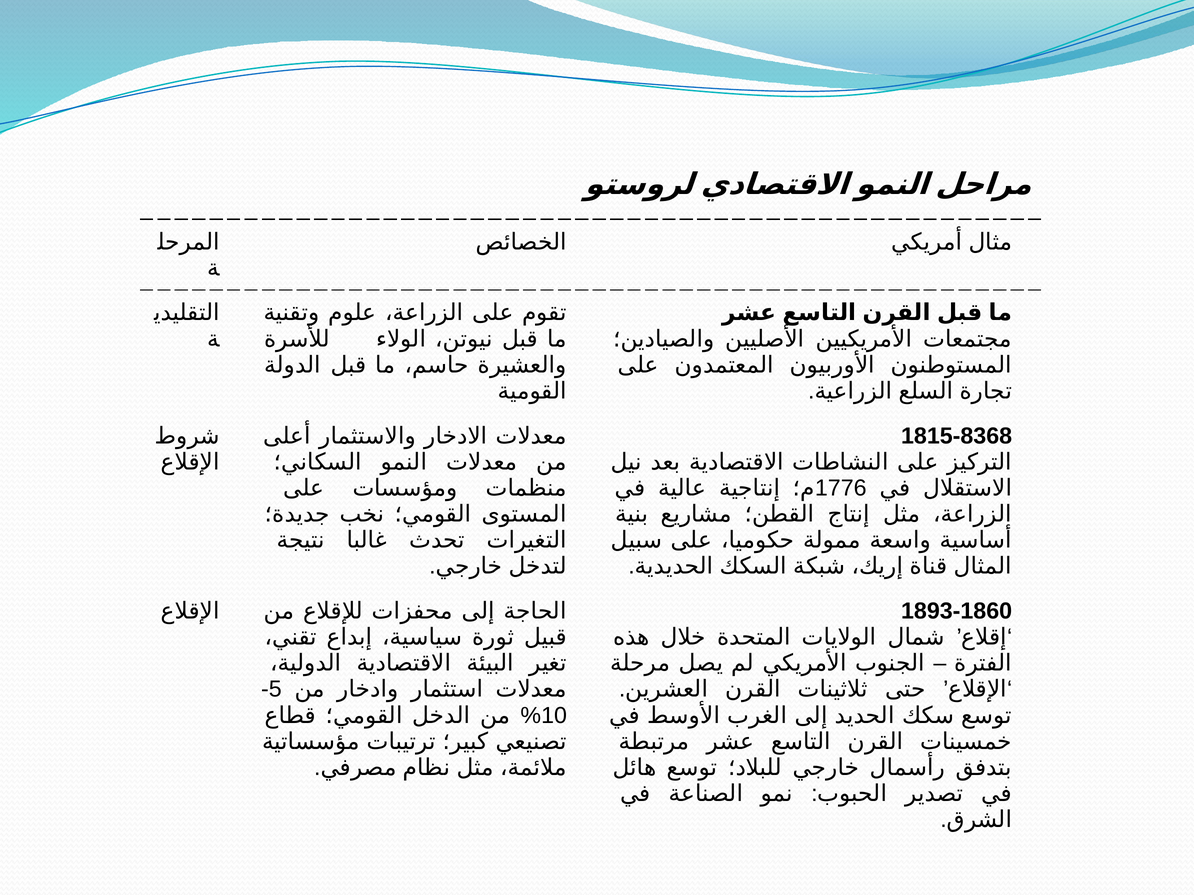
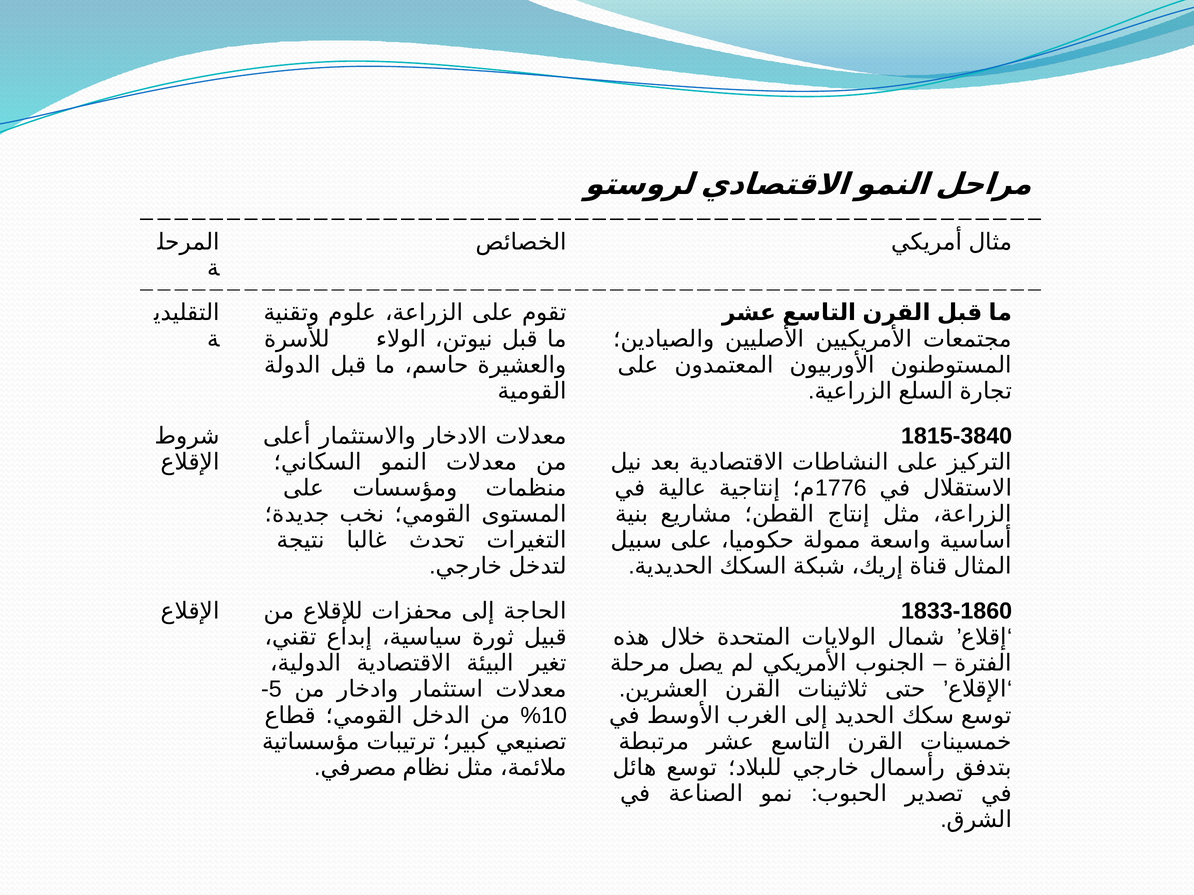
1815-8368: 1815-8368 -> 1815-3840
1893-1860: 1893-1860 -> 1833-1860
